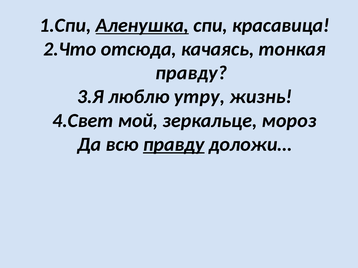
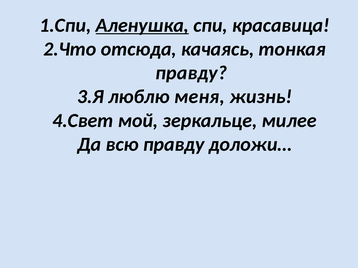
утру: утру -> меня
мороз: мороз -> милее
правду at (174, 145) underline: present -> none
